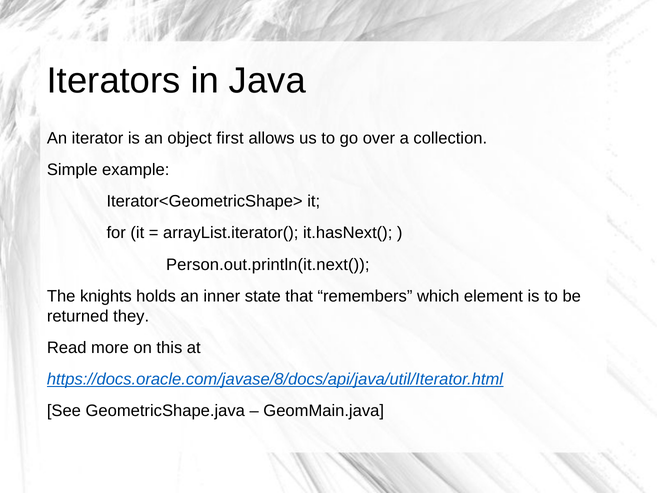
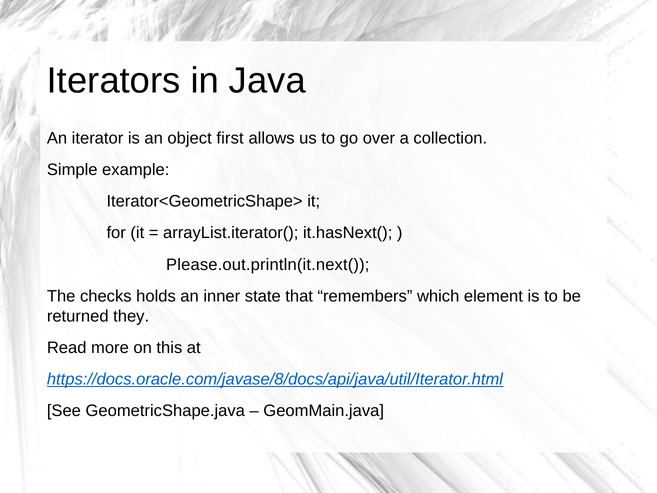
Person.out.println(it.next(: Person.out.println(it.next( -> Please.out.println(it.next(
knights: knights -> checks
